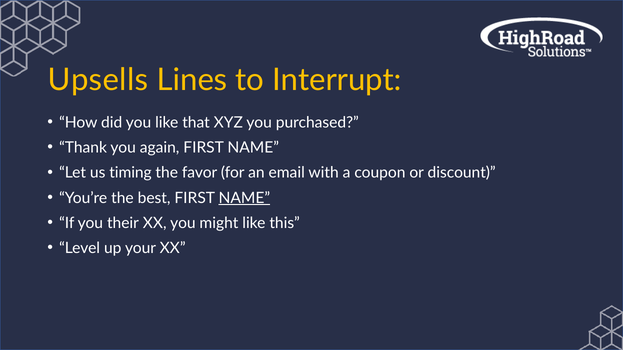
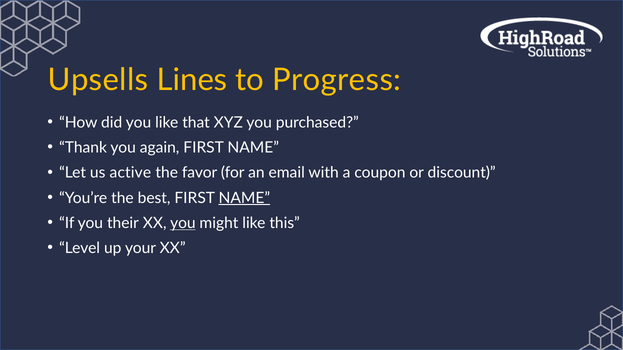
Interrupt: Interrupt -> Progress
timing: timing -> active
you at (183, 223) underline: none -> present
